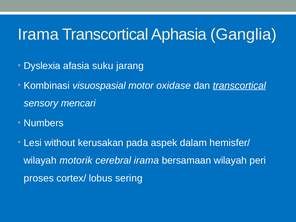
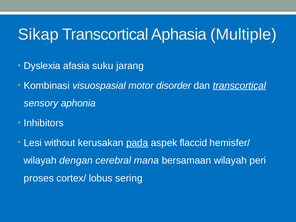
Irama at (38, 34): Irama -> Sikap
Ganglia: Ganglia -> Multiple
oxidase: oxidase -> disorder
mencari: mencari -> aphonia
Numbers: Numbers -> Inhibitors
pada underline: none -> present
dalam: dalam -> flaccid
motorik: motorik -> dengan
cerebral irama: irama -> mana
